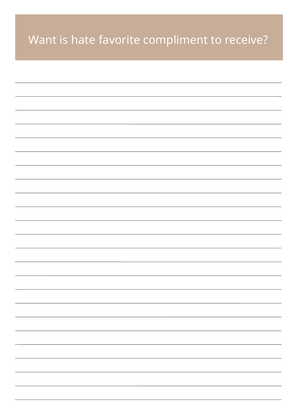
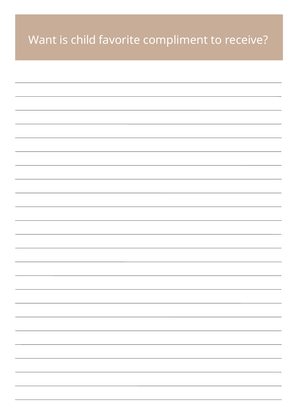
hate: hate -> child
